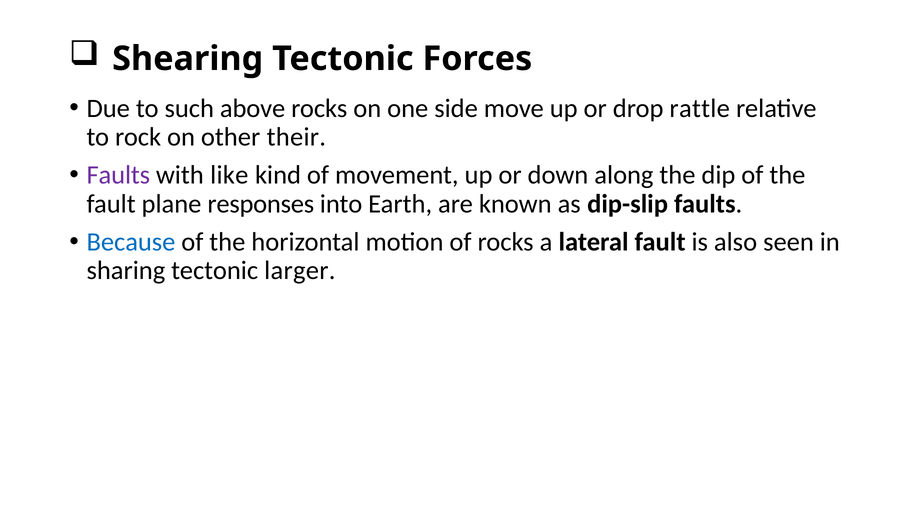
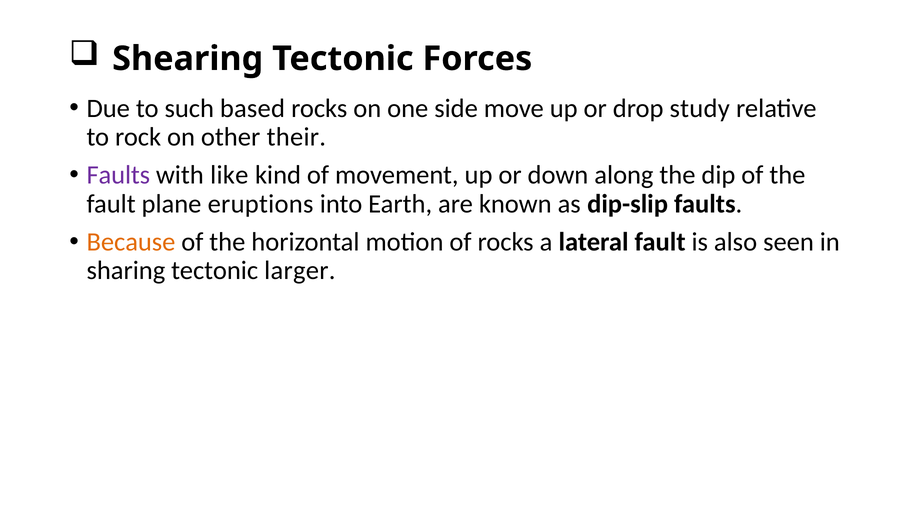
above: above -> based
rattle: rattle -> study
responses: responses -> eruptions
Because colour: blue -> orange
